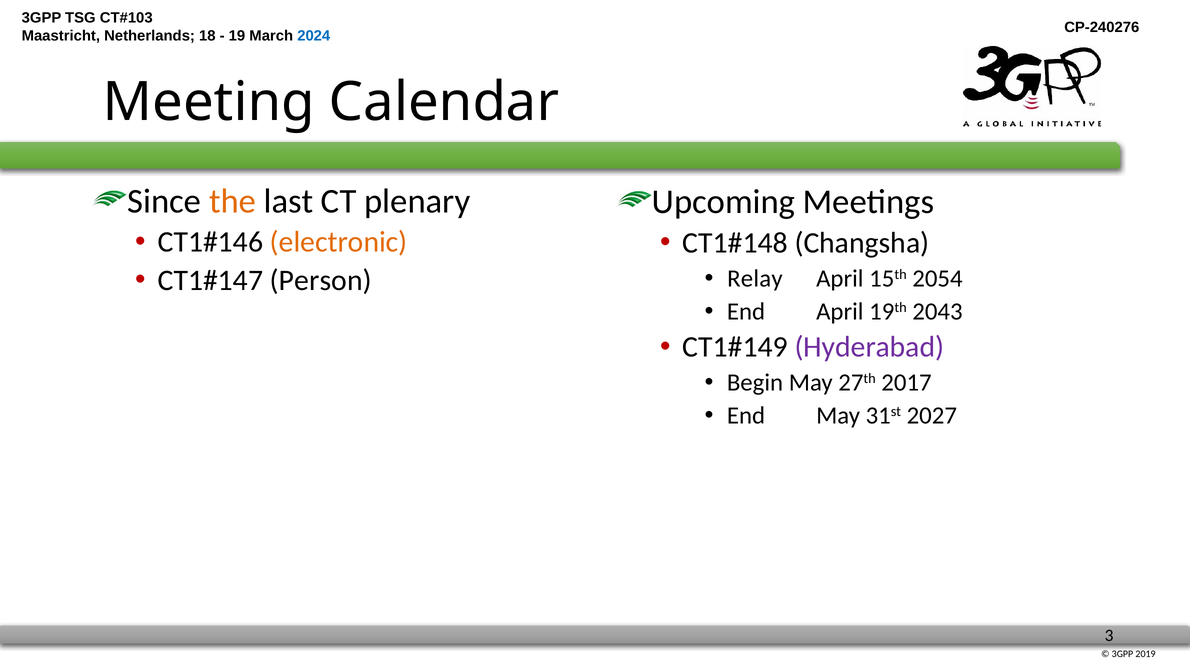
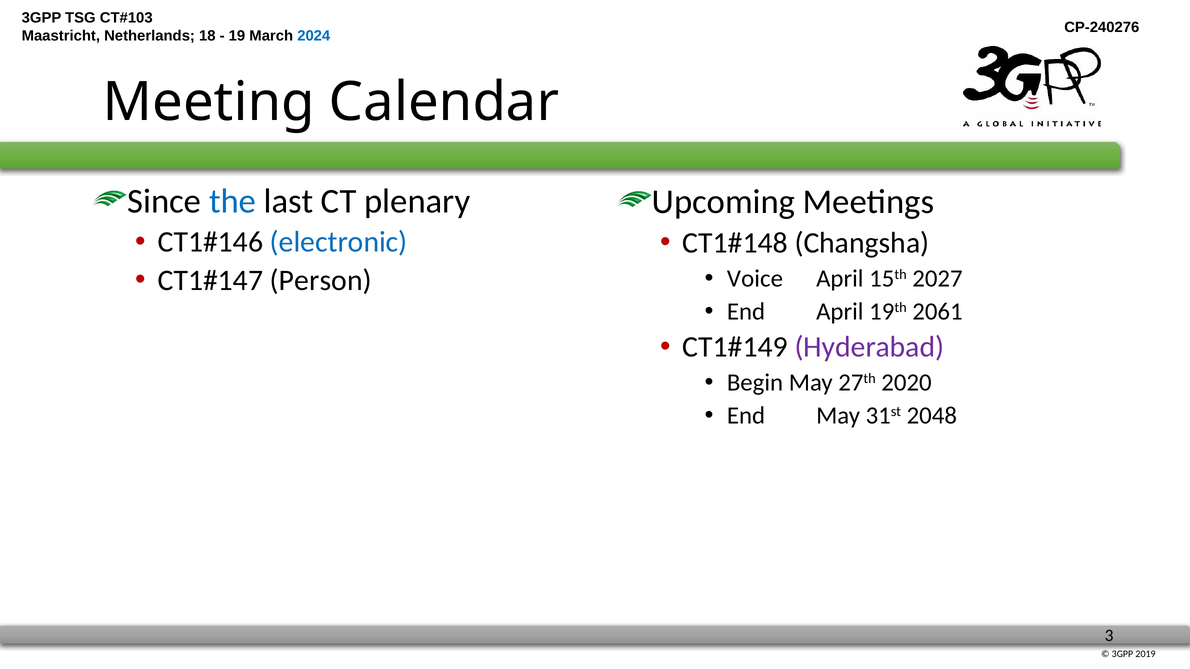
the colour: orange -> blue
electronic colour: orange -> blue
Relay: Relay -> Voice
2054: 2054 -> 2027
2043: 2043 -> 2061
2017: 2017 -> 2020
2027: 2027 -> 2048
